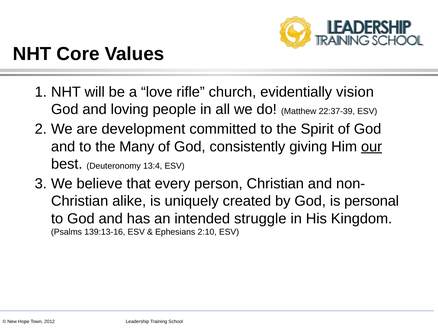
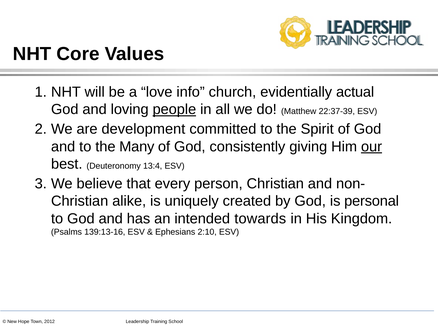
rifle: rifle -> info
vision: vision -> actual
people underline: none -> present
struggle: struggle -> towards
